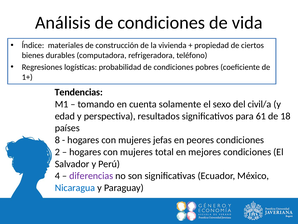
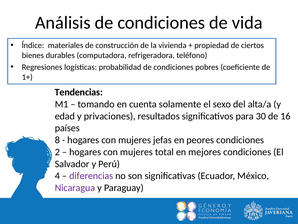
civil/a: civil/a -> alta/a
perspectiva: perspectiva -> privaciones
61: 61 -> 30
18: 18 -> 16
Nicaragua colour: blue -> purple
